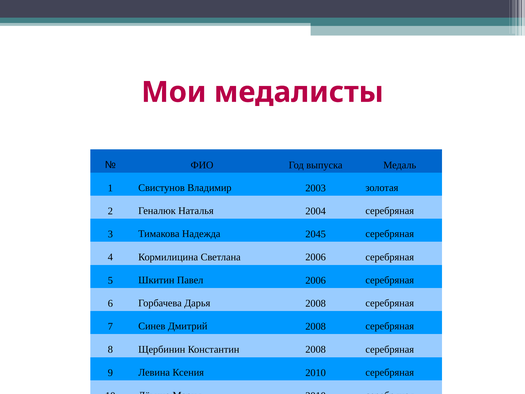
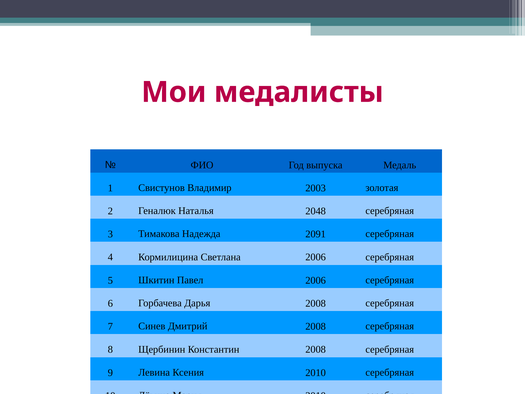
2004: 2004 -> 2048
2045: 2045 -> 2091
